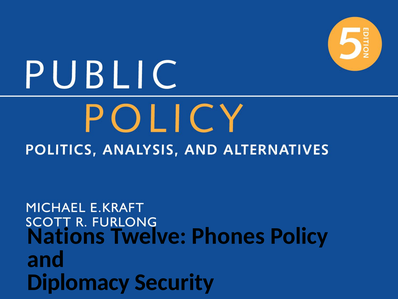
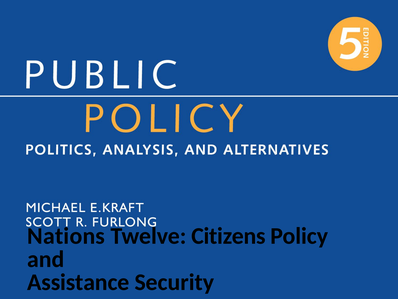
Phones: Phones -> Citizens
Diplomacy: Diplomacy -> Assistance
